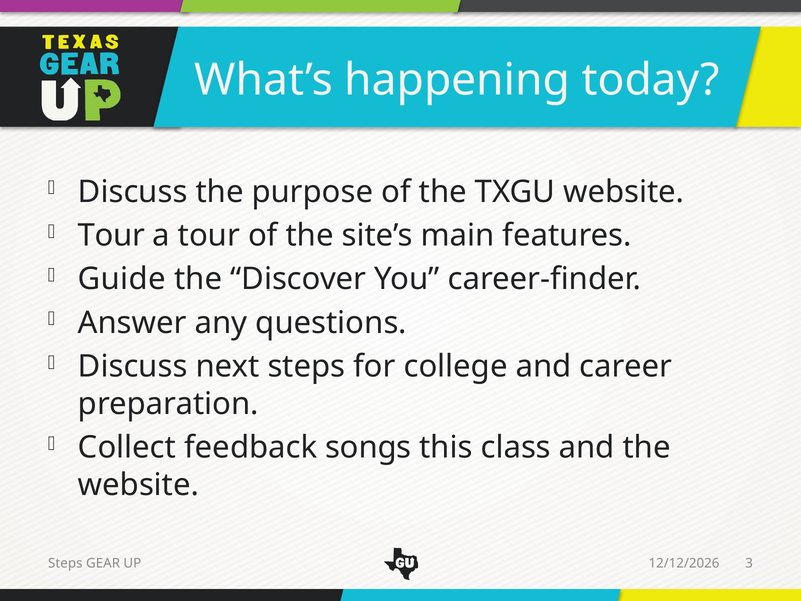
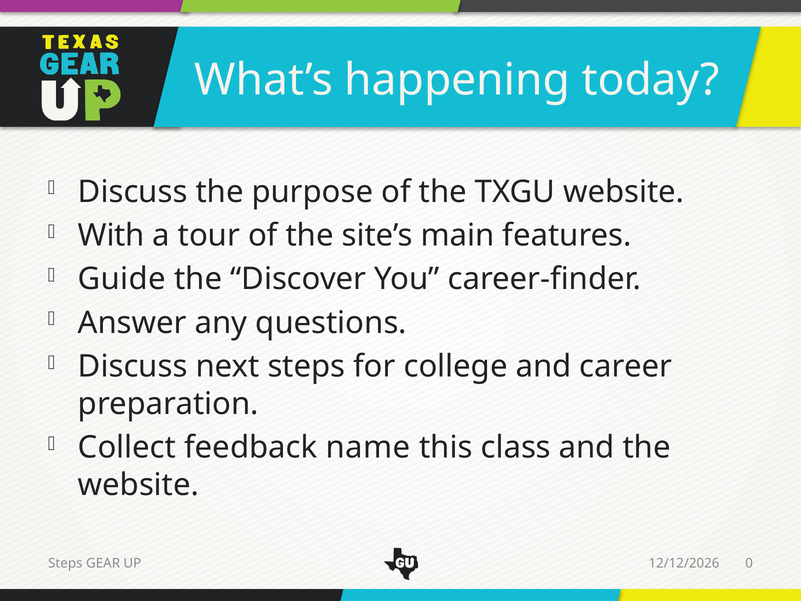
Tour at (111, 235): Tour -> With
songs: songs -> name
3: 3 -> 0
